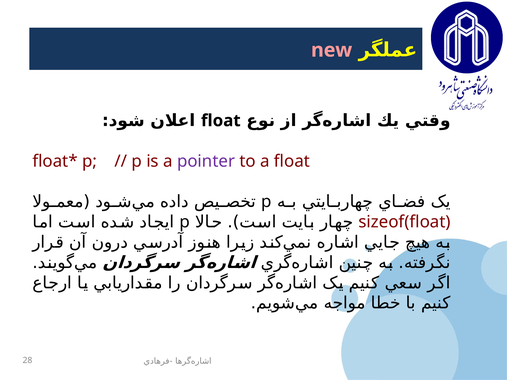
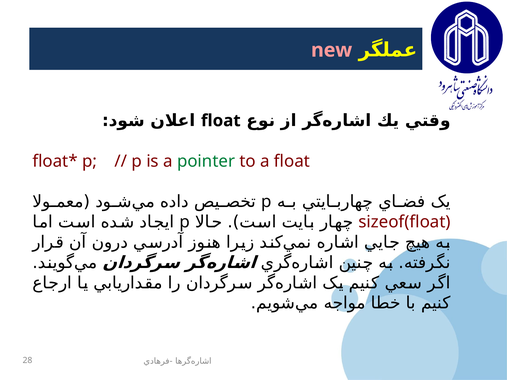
pointer colour: purple -> green
